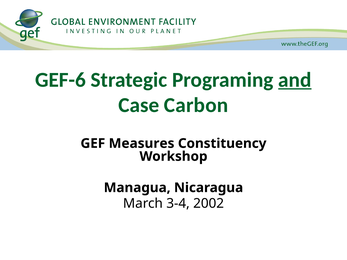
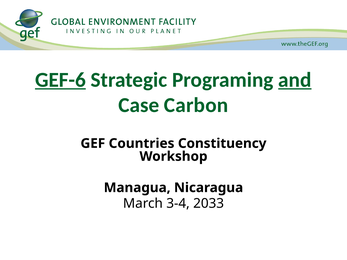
GEF-6 underline: none -> present
Measures: Measures -> Countries
2002: 2002 -> 2033
